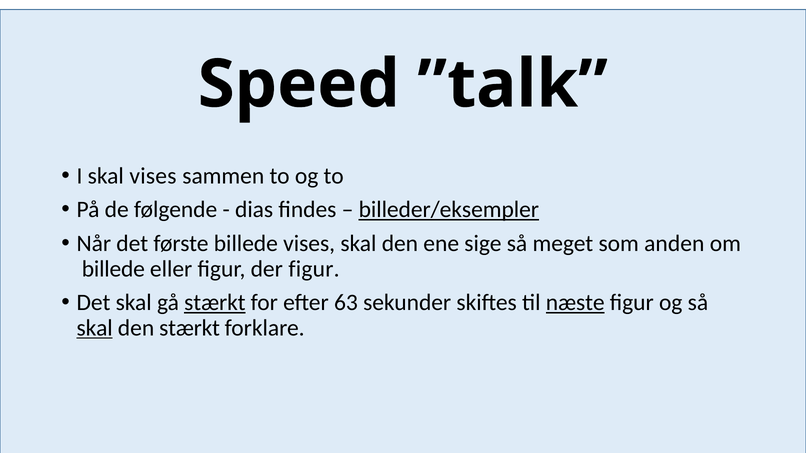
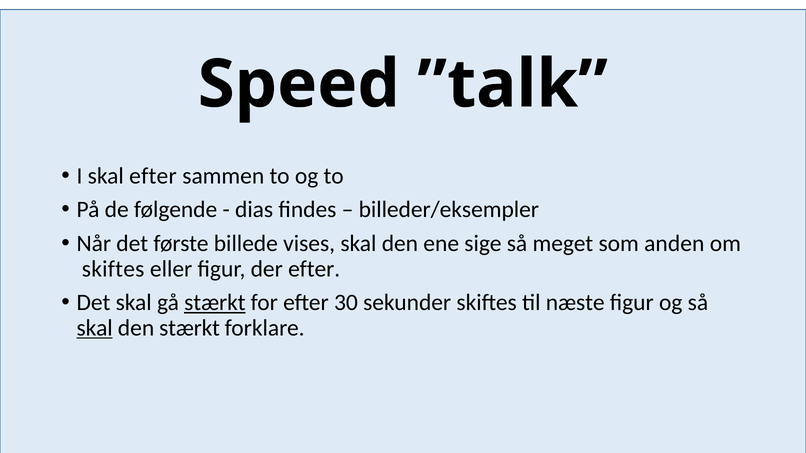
skal vises: vises -> efter
billeder/eksempler underline: present -> none
billede at (113, 269): billede -> skiftes
der figur: figur -> efter
63: 63 -> 30
næste underline: present -> none
